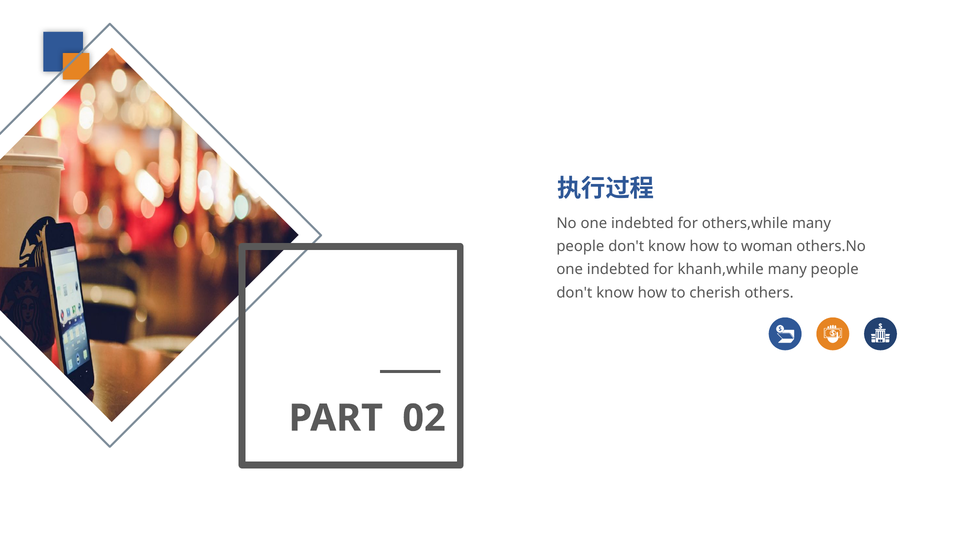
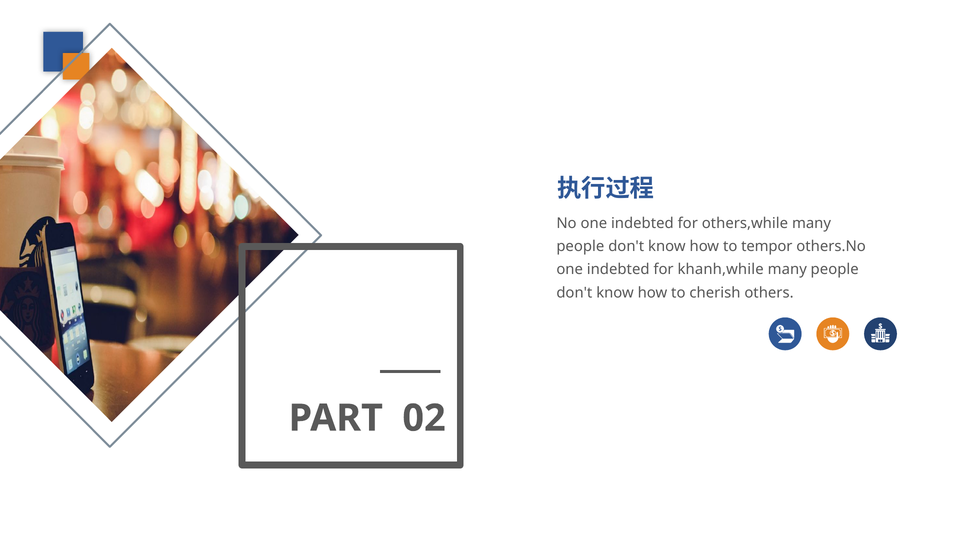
woman: woman -> tempor
